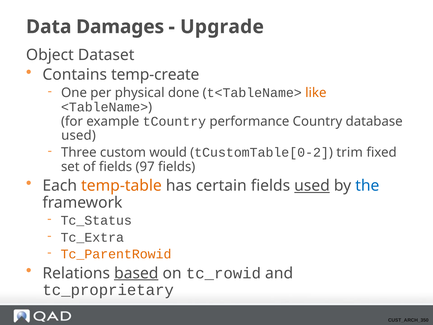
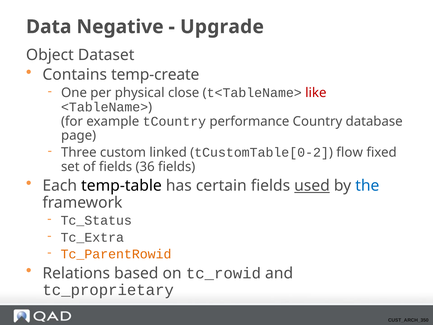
Damages: Damages -> Negative
done: done -> close
like colour: orange -> red
used at (79, 135): used -> page
would: would -> linked
trim: trim -> flow
97: 97 -> 36
temp-table colour: orange -> black
based underline: present -> none
